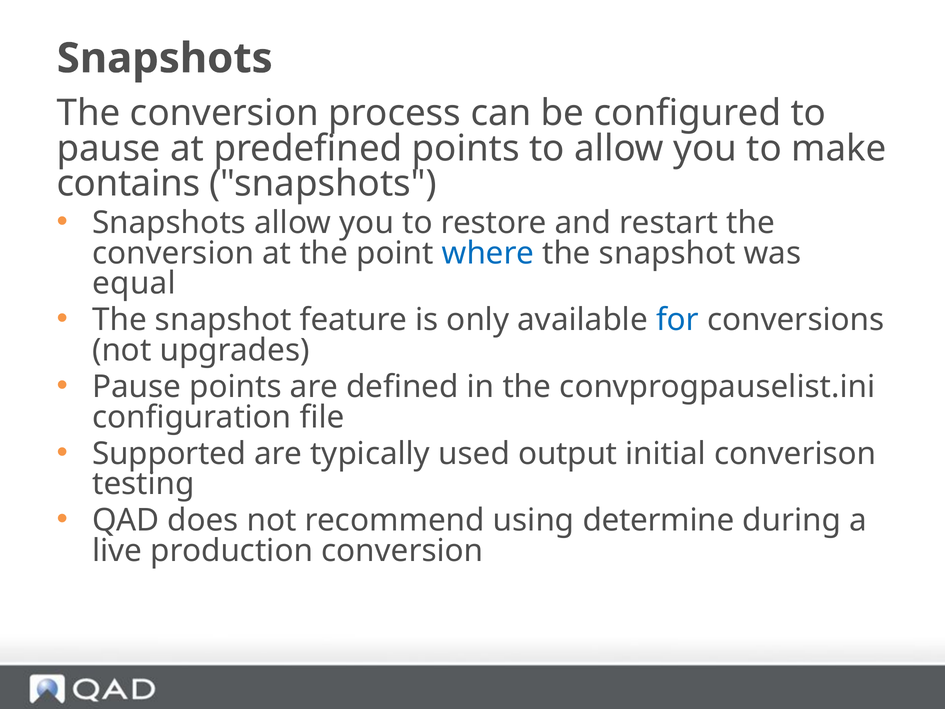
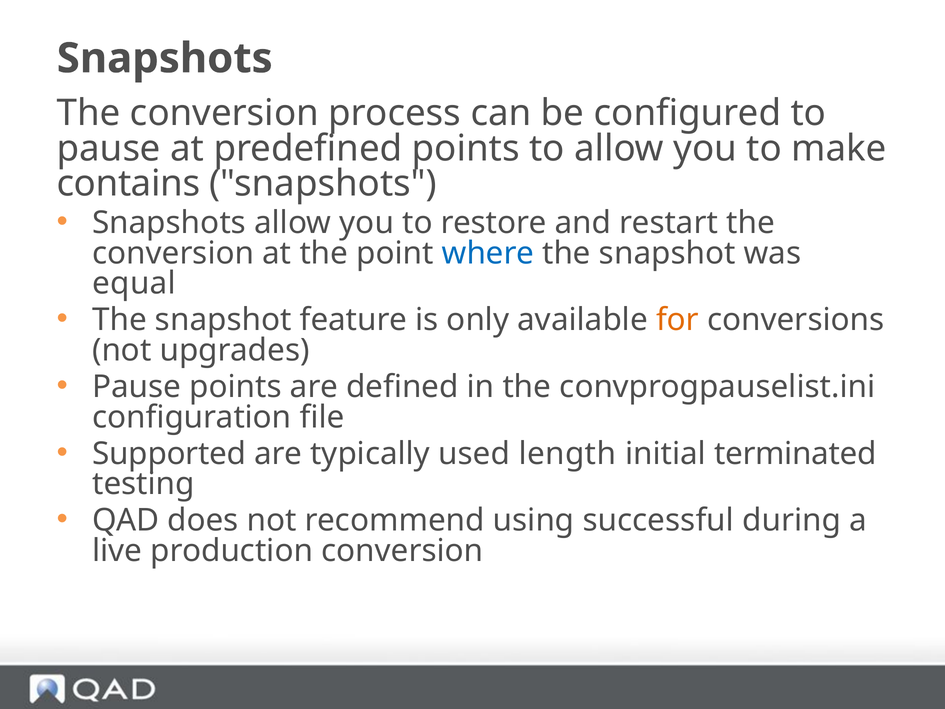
for colour: blue -> orange
output: output -> length
converison: converison -> terminated
determine: determine -> successful
